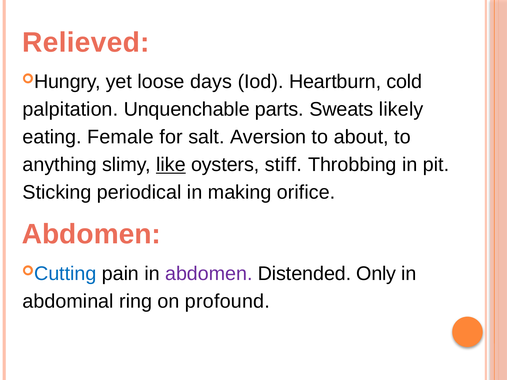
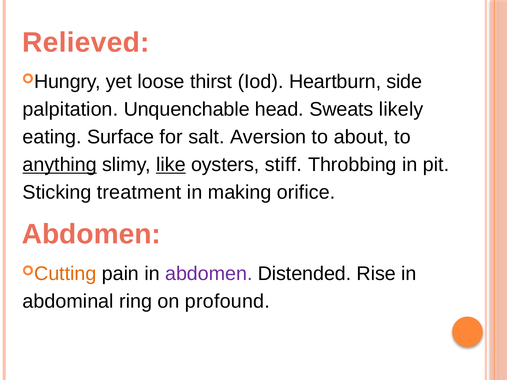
days: days -> thirst
cold: cold -> side
parts: parts -> head
Female: Female -> Surface
anything underline: none -> present
periodical: periodical -> treatment
Cutting colour: blue -> orange
Only: Only -> Rise
